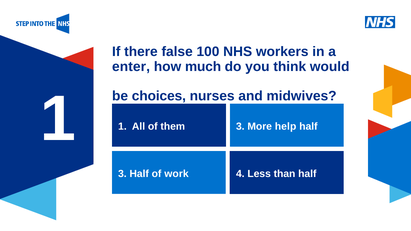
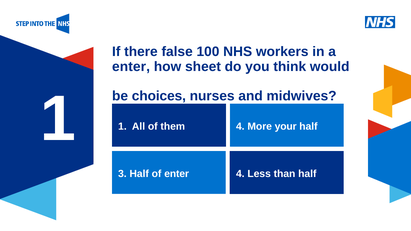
much: much -> sheet
them 3: 3 -> 4
help: help -> your
of work: work -> enter
